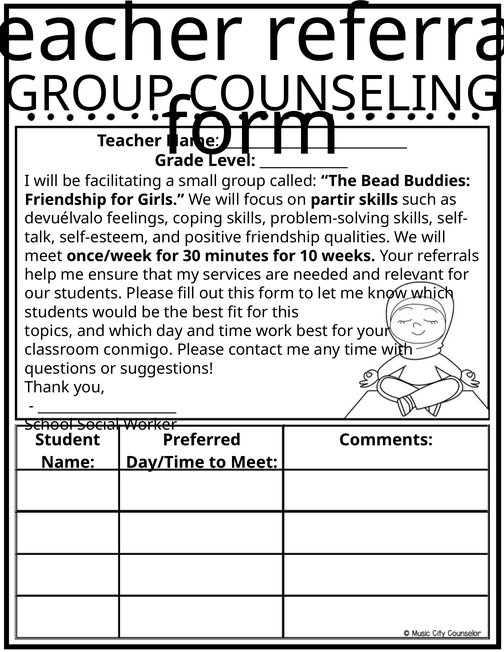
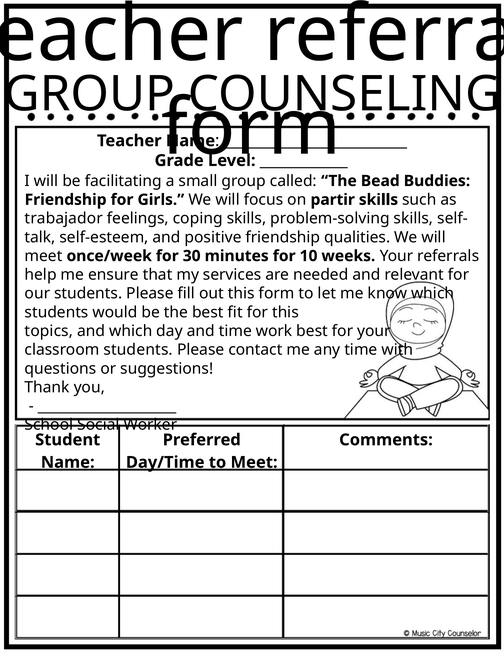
devuélvalo: devuélvalo -> trabajador
classroom conmigo: conmigo -> students
